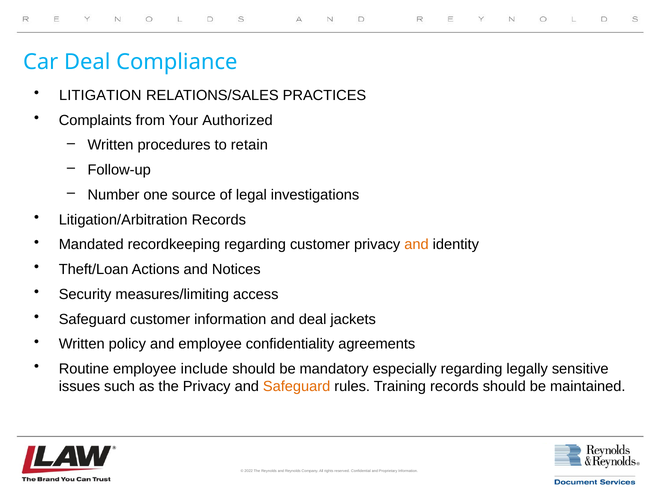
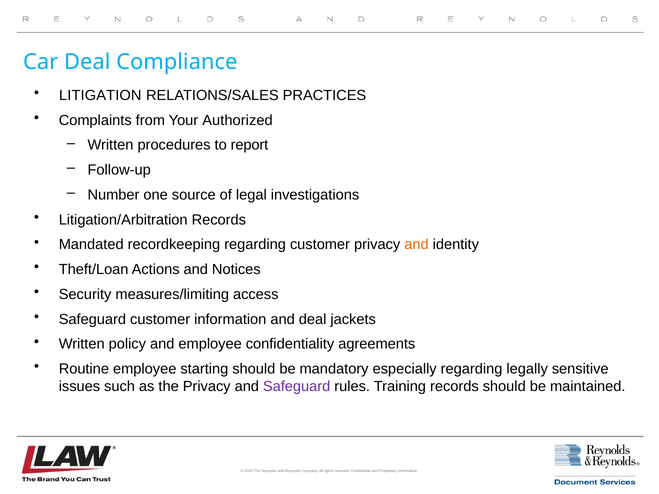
retain: retain -> report
include: include -> starting
Safeguard at (297, 387) colour: orange -> purple
